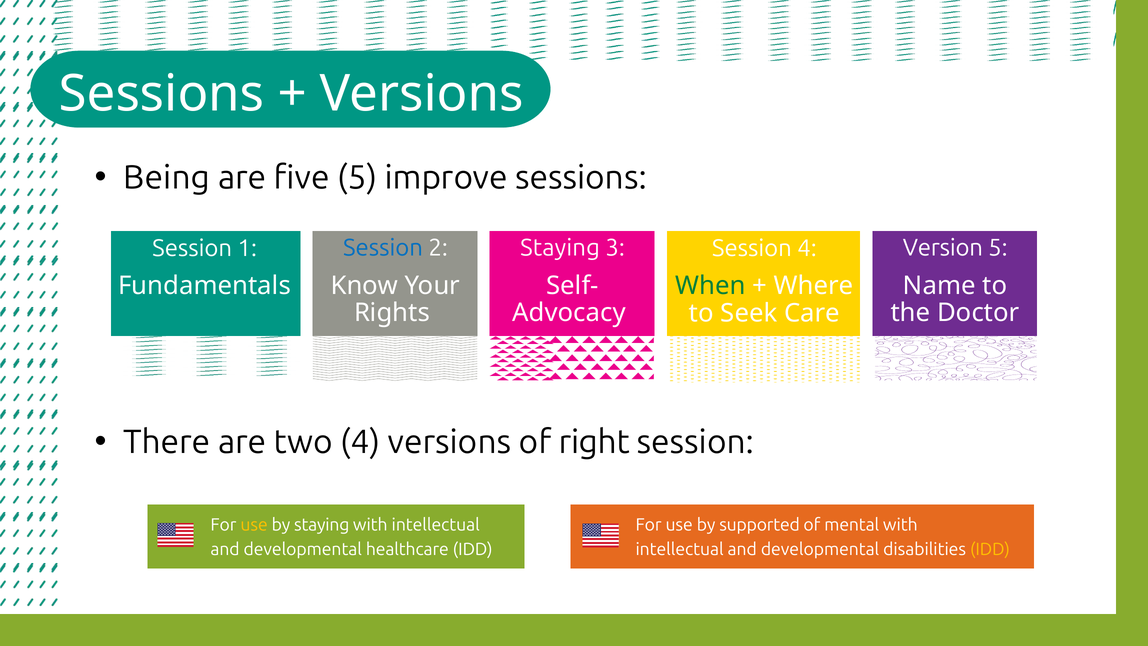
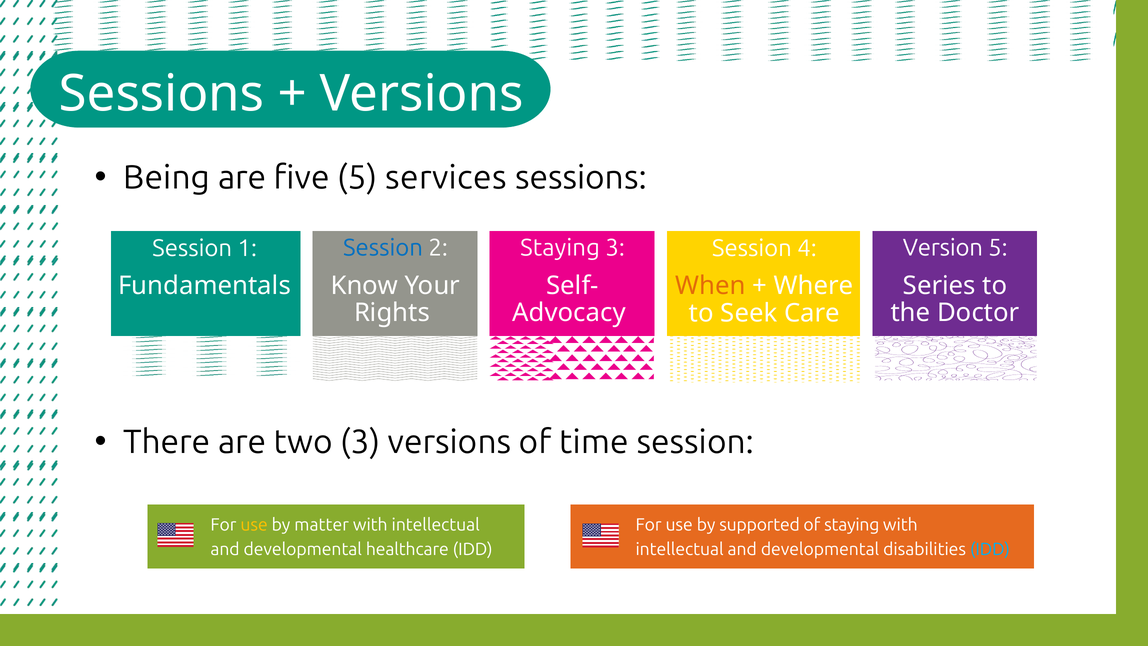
improve: improve -> services
Name: Name -> Series
When colour: green -> orange
two 4: 4 -> 3
right: right -> time
of mental: mental -> staying
by staying: staying -> matter
IDD at (990, 549) colour: yellow -> light blue
